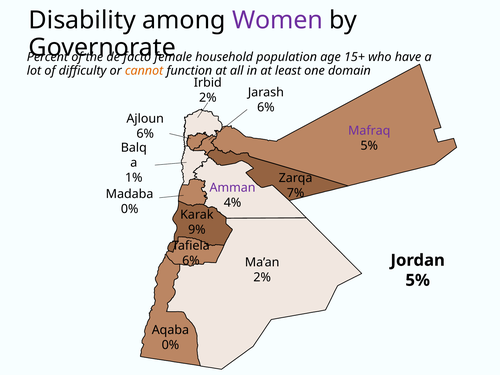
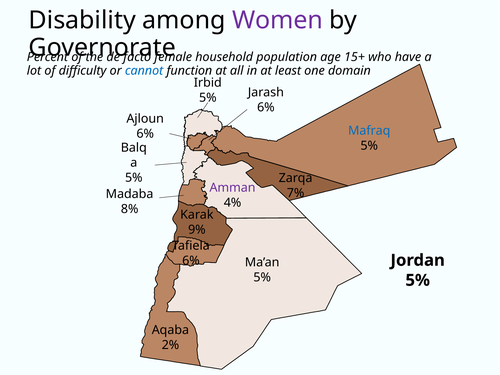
cannot colour: orange -> blue
2% at (208, 98): 2% -> 5%
Mafraq colour: purple -> blue
1% at (134, 178): 1% -> 5%
0% at (130, 209): 0% -> 8%
2% at (262, 277): 2% -> 5%
0% at (170, 345): 0% -> 2%
